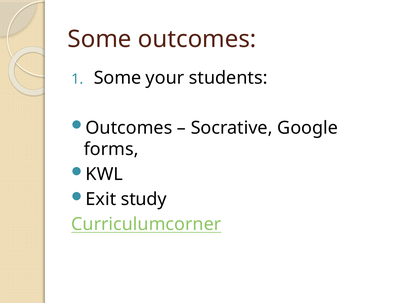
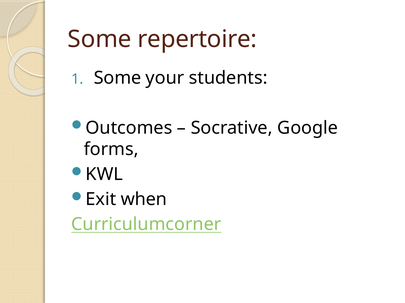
Some outcomes: outcomes -> repertoire
study: study -> when
